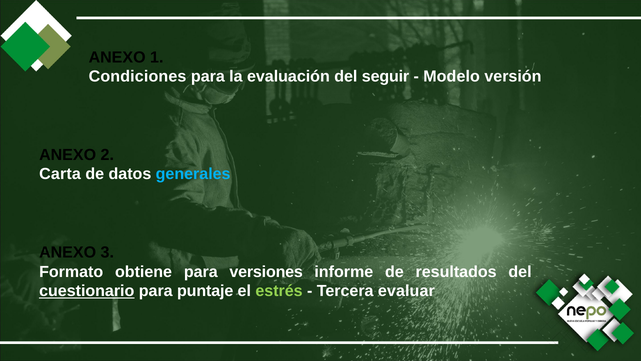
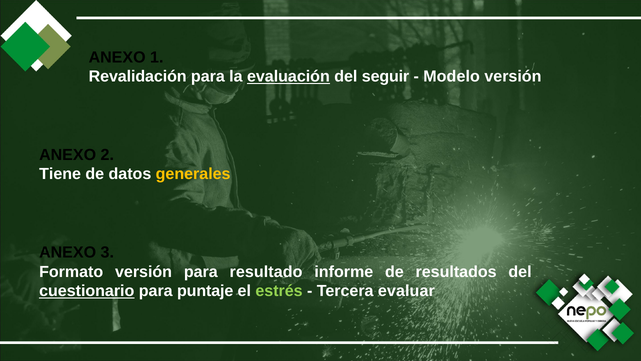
Condiciones: Condiciones -> Revalidación
evaluación underline: none -> present
Carta: Carta -> Tiene
generales colour: light blue -> yellow
Formato obtiene: obtiene -> versión
versiones: versiones -> resultado
